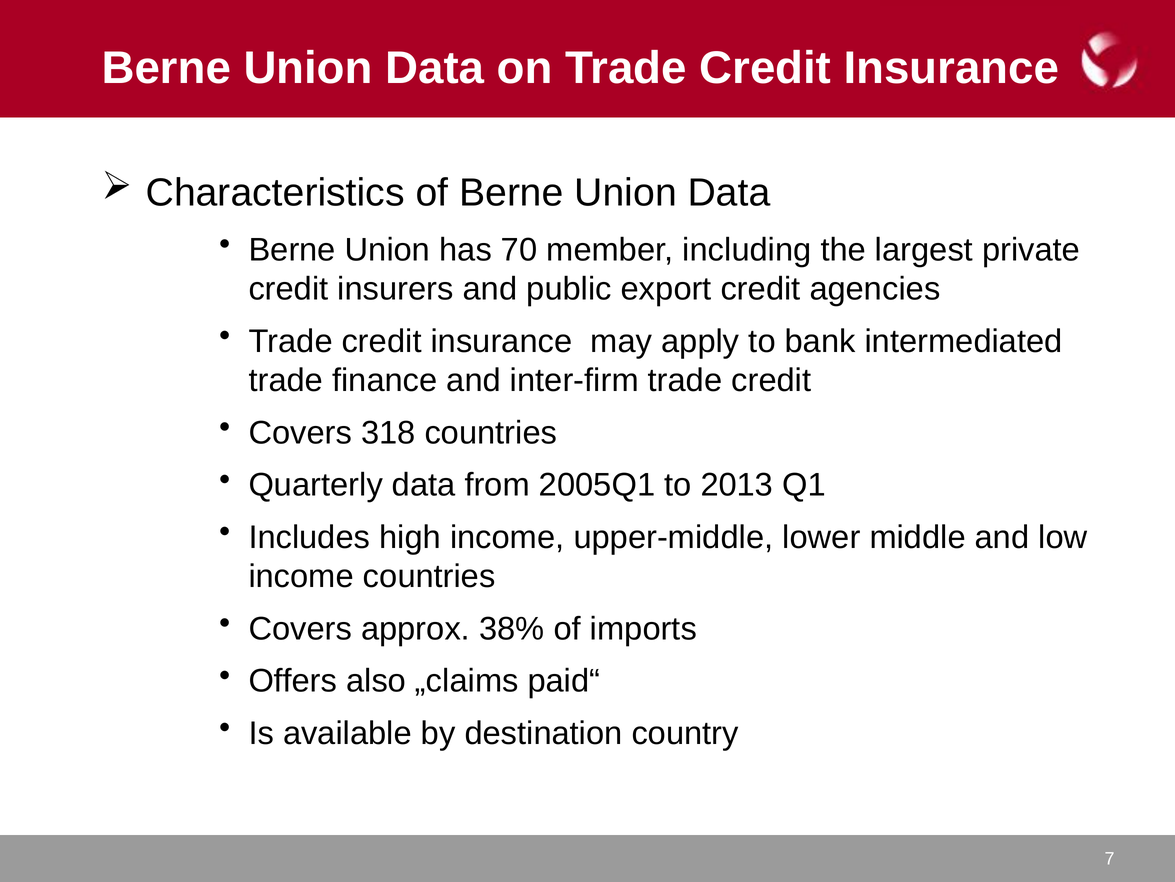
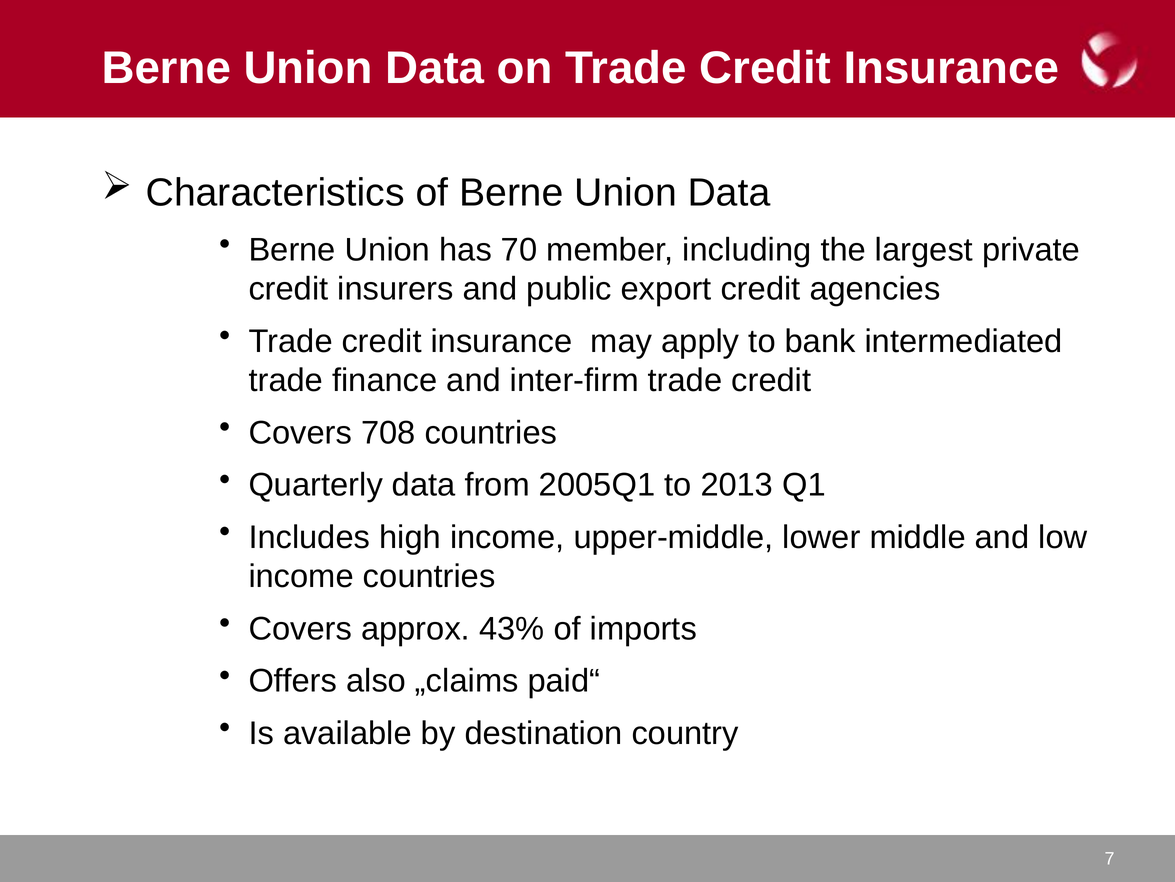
318: 318 -> 708
38%: 38% -> 43%
